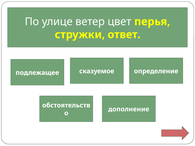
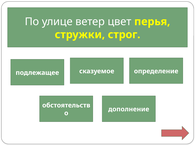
ответ: ответ -> строг
